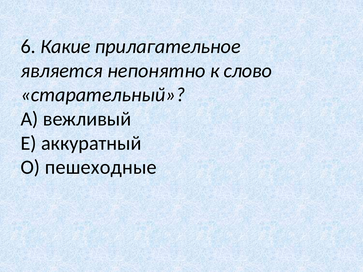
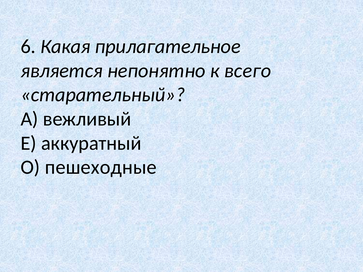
Какие: Какие -> Какая
слово: слово -> всего
